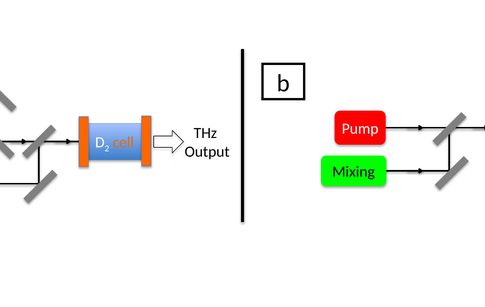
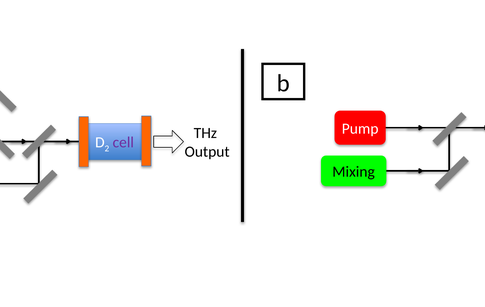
cell colour: orange -> purple
